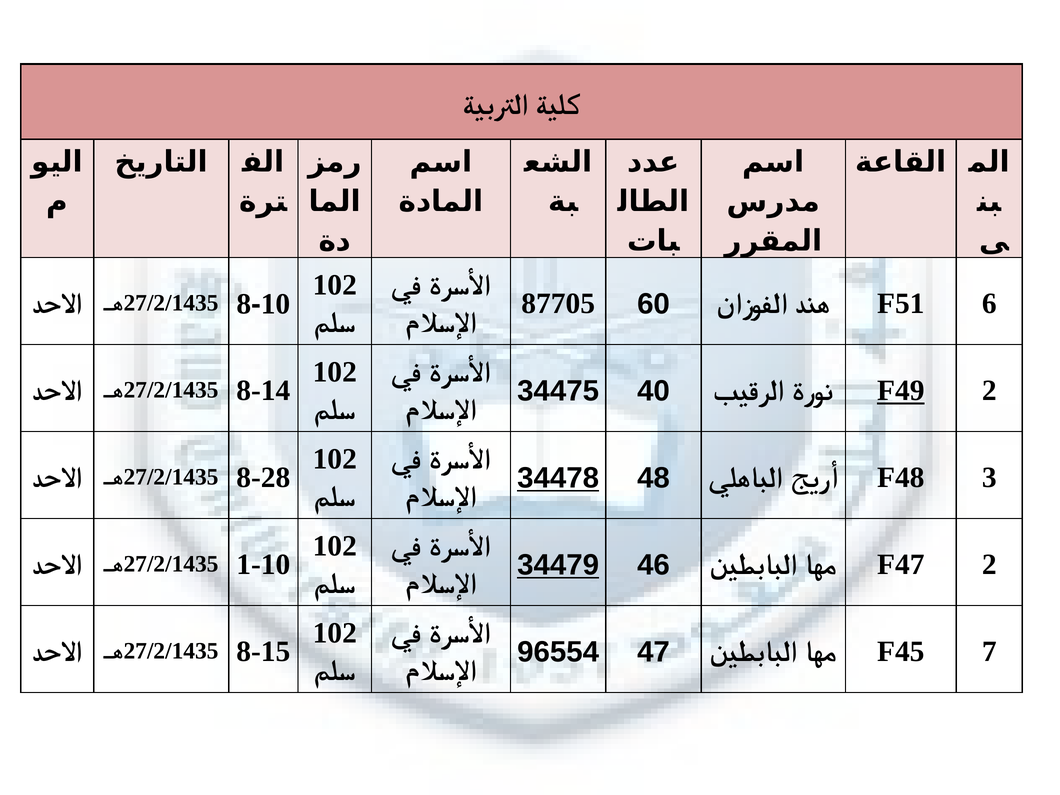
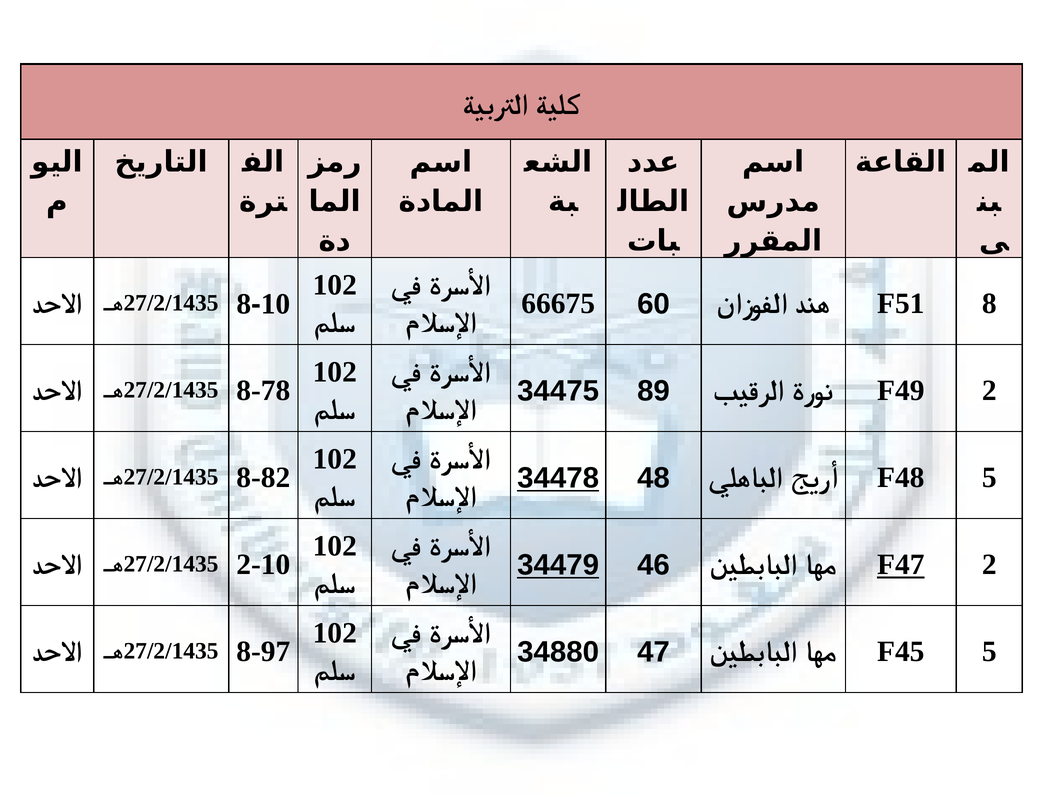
87705: 87705 -> 66675
6: 6 -> 8
40: 40 -> 89
F49 underline: present -> none
8-14: 8-14 -> 8-78
F48 3: 3 -> 5
8-28: 8-28 -> 8-82
F47 underline: none -> present
1-10: 1-10 -> 2-10
96554: 96554 -> 34880
F45 7: 7 -> 5
8-15: 8-15 -> 8-97
